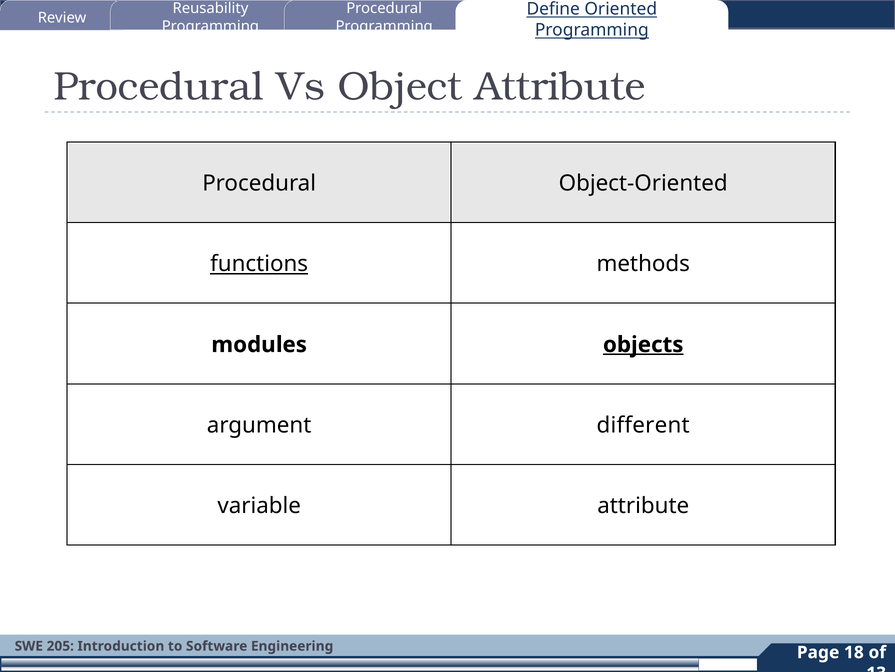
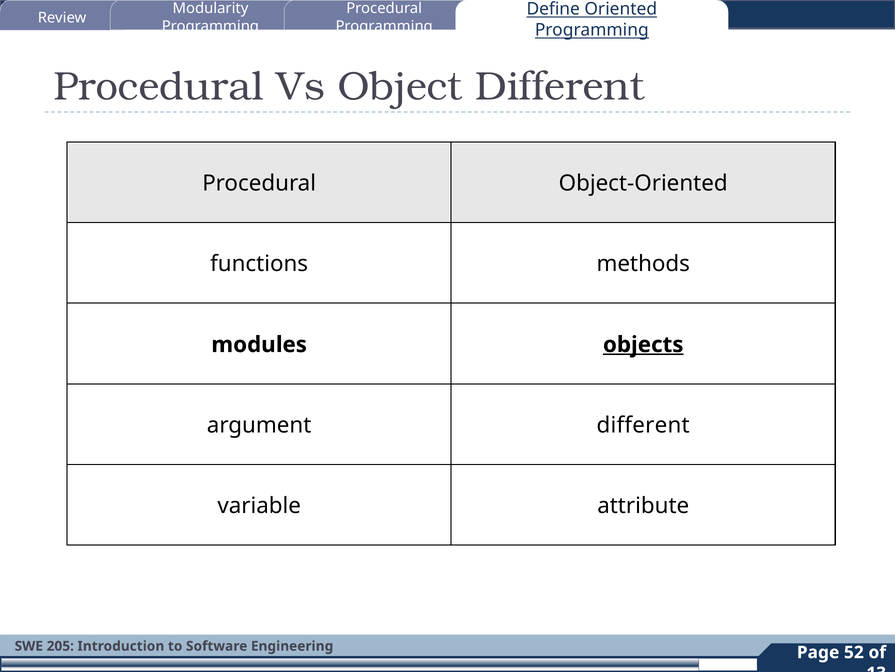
Reusability: Reusability -> Modularity
Object Attribute: Attribute -> Different
functions underline: present -> none
18: 18 -> 52
